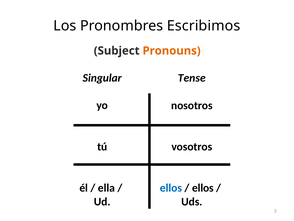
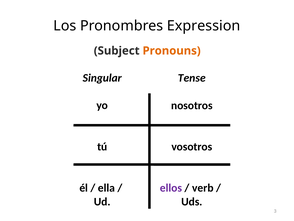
Escribimos: Escribimos -> Expression
ellos at (171, 188) colour: blue -> purple
ellos at (203, 188): ellos -> verb
